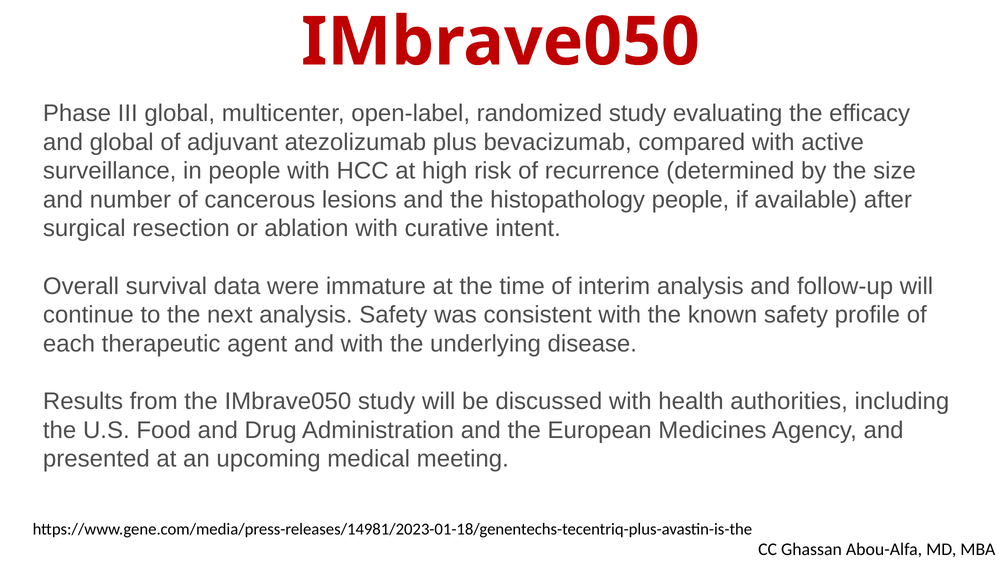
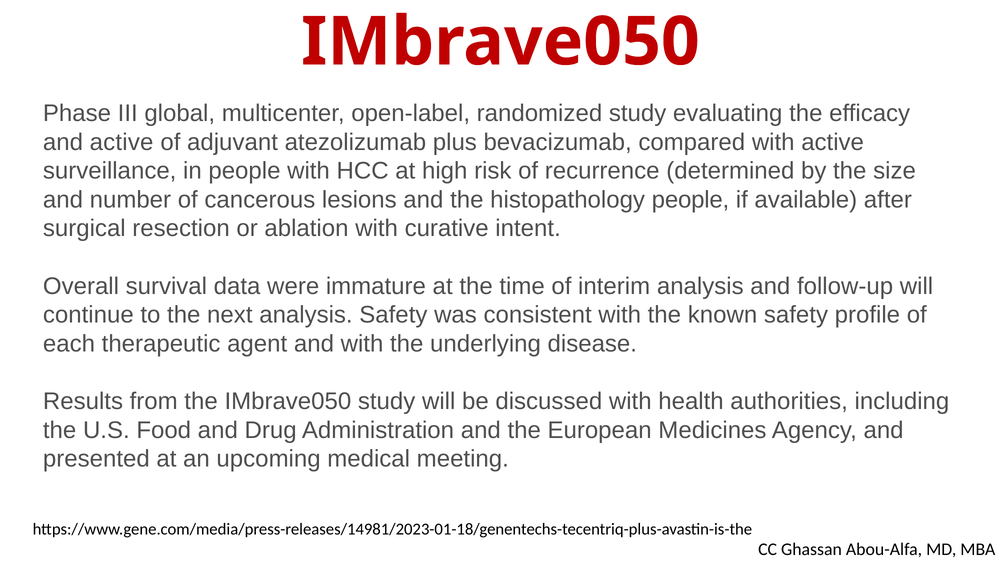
and global: global -> active
